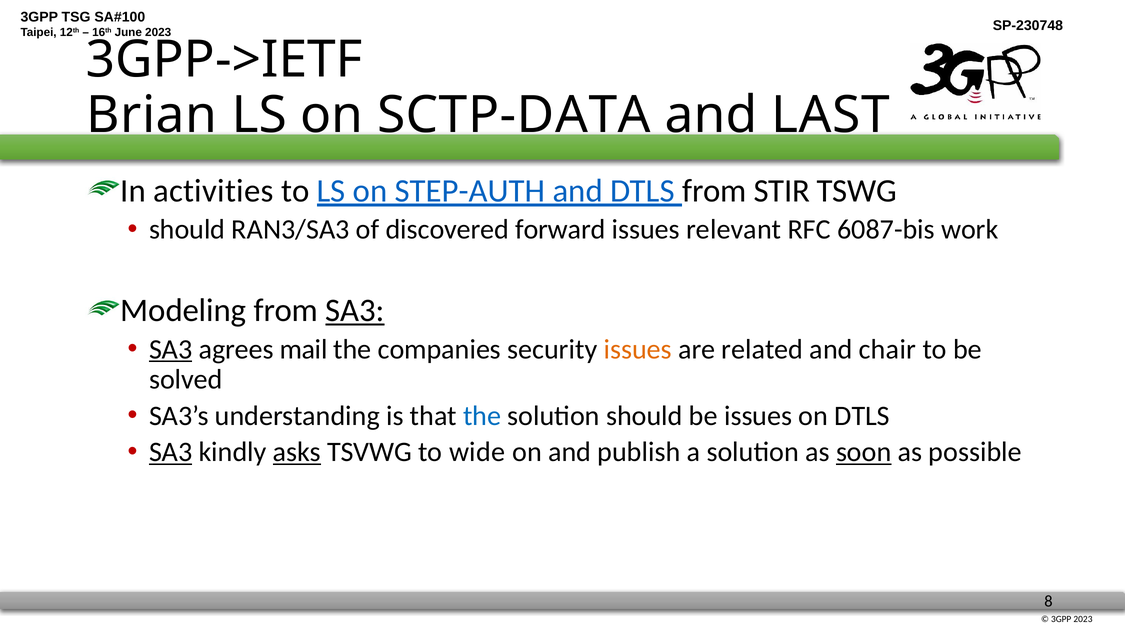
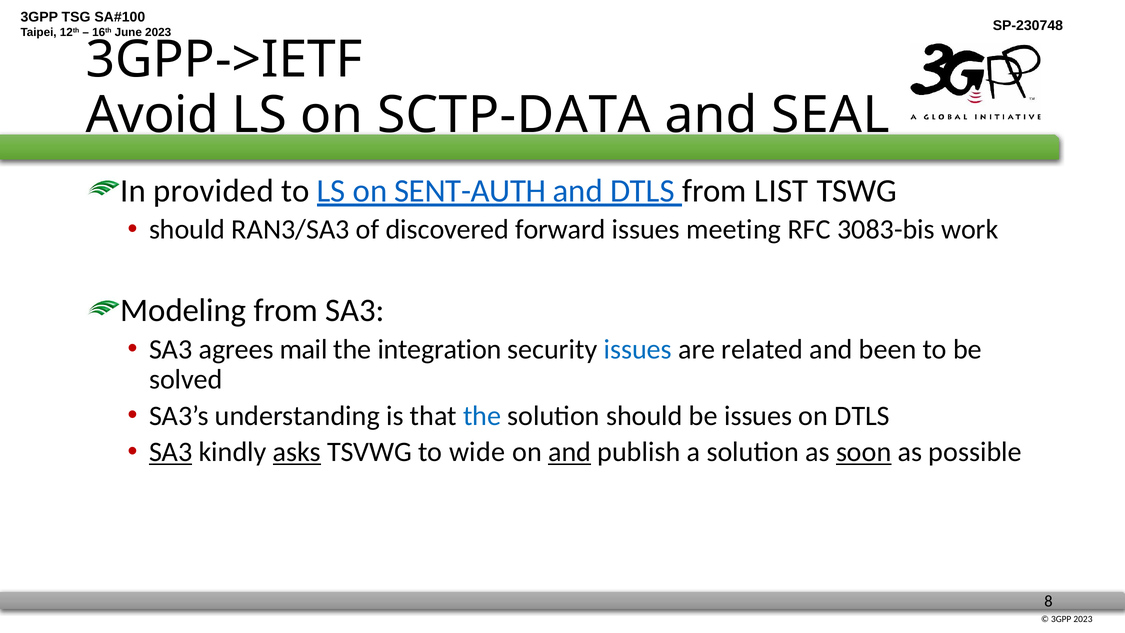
Brian: Brian -> Avoid
LAST: LAST -> SEAL
activities: activities -> provided
STEP-AUTH: STEP-AUTH -> SENT-AUTH
STIR: STIR -> LIST
relevant: relevant -> meeting
6087-bis: 6087-bis -> 3083-bis
SA3 at (355, 310) underline: present -> none
SA3 at (171, 349) underline: present -> none
companies: companies -> integration
issues at (638, 349) colour: orange -> blue
chair: chair -> been
and at (570, 452) underline: none -> present
